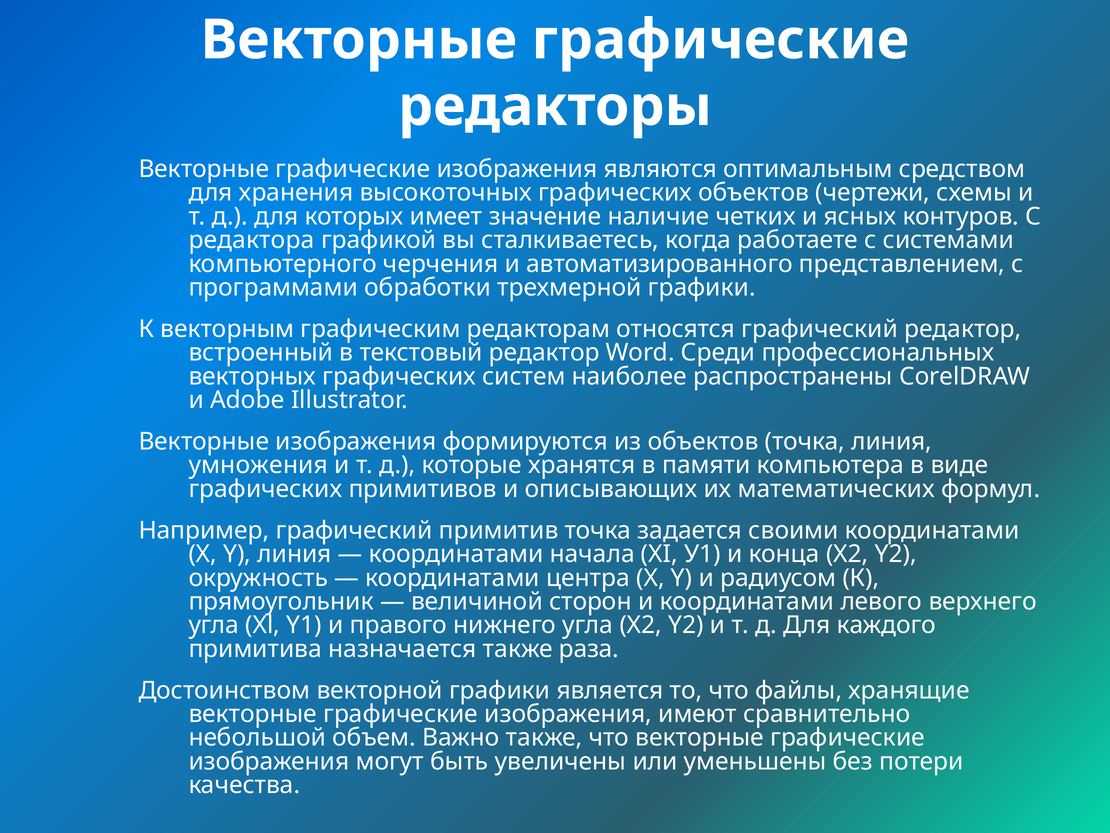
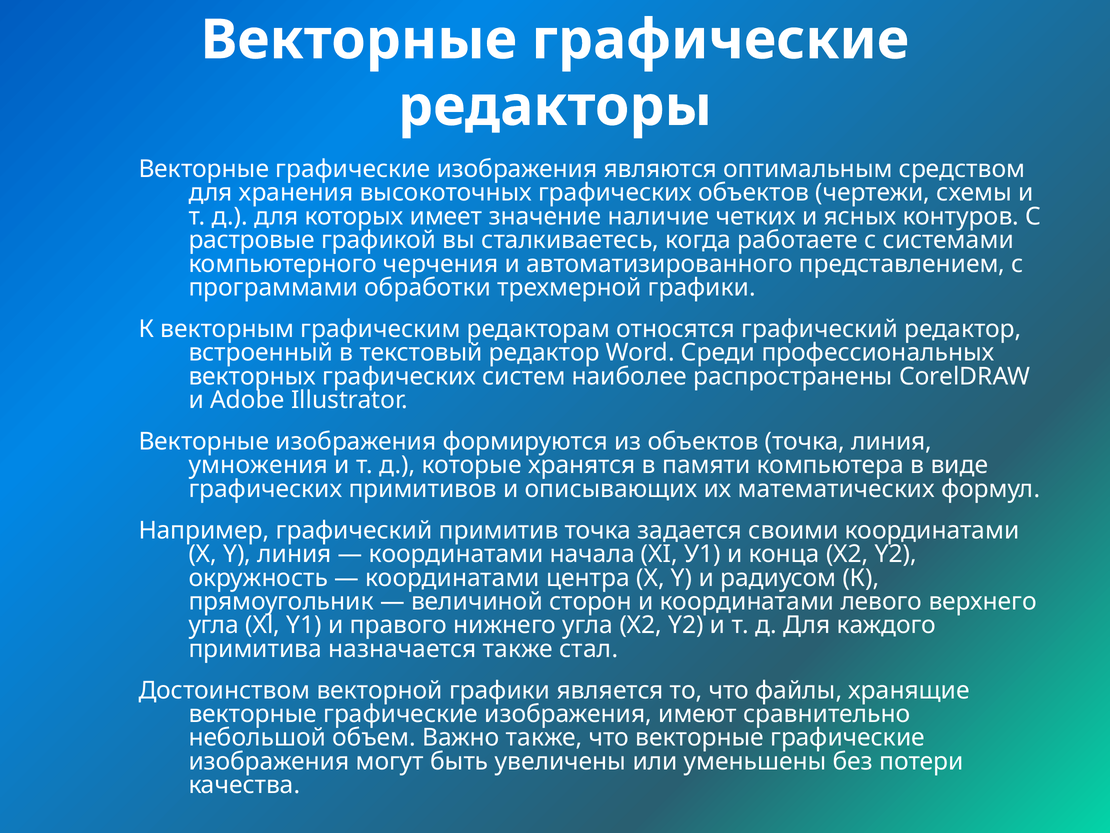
редактора: редактора -> растровые
раза: раза -> стал
